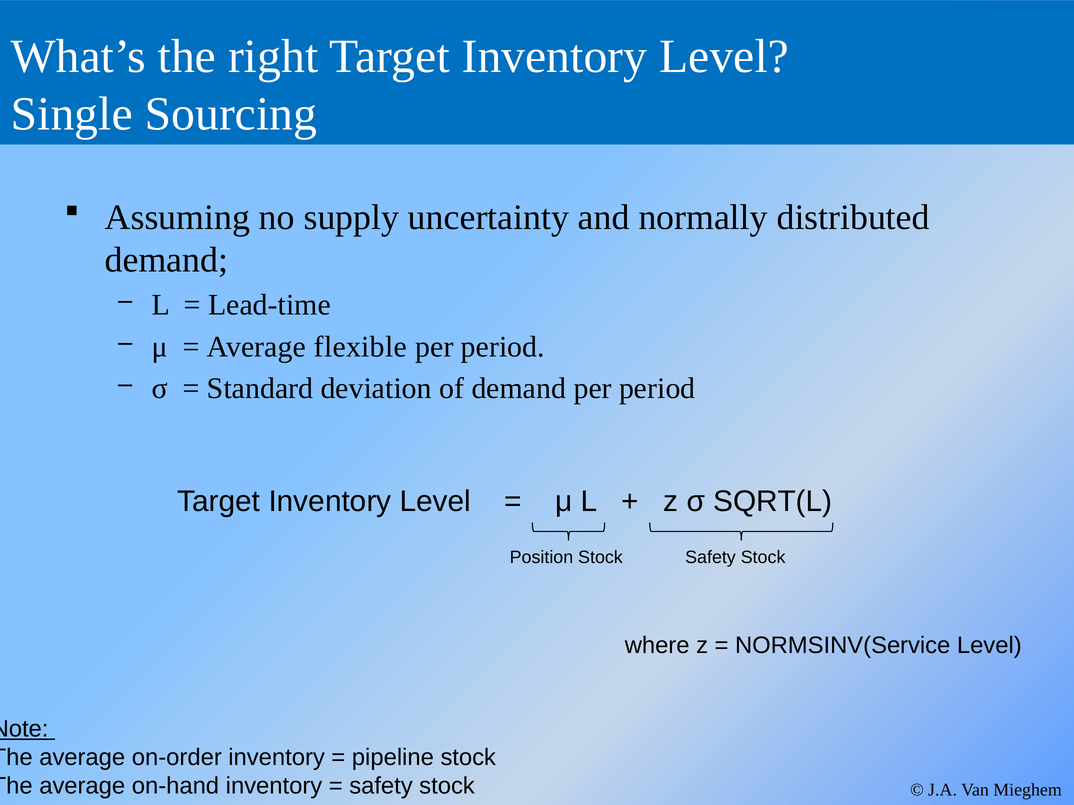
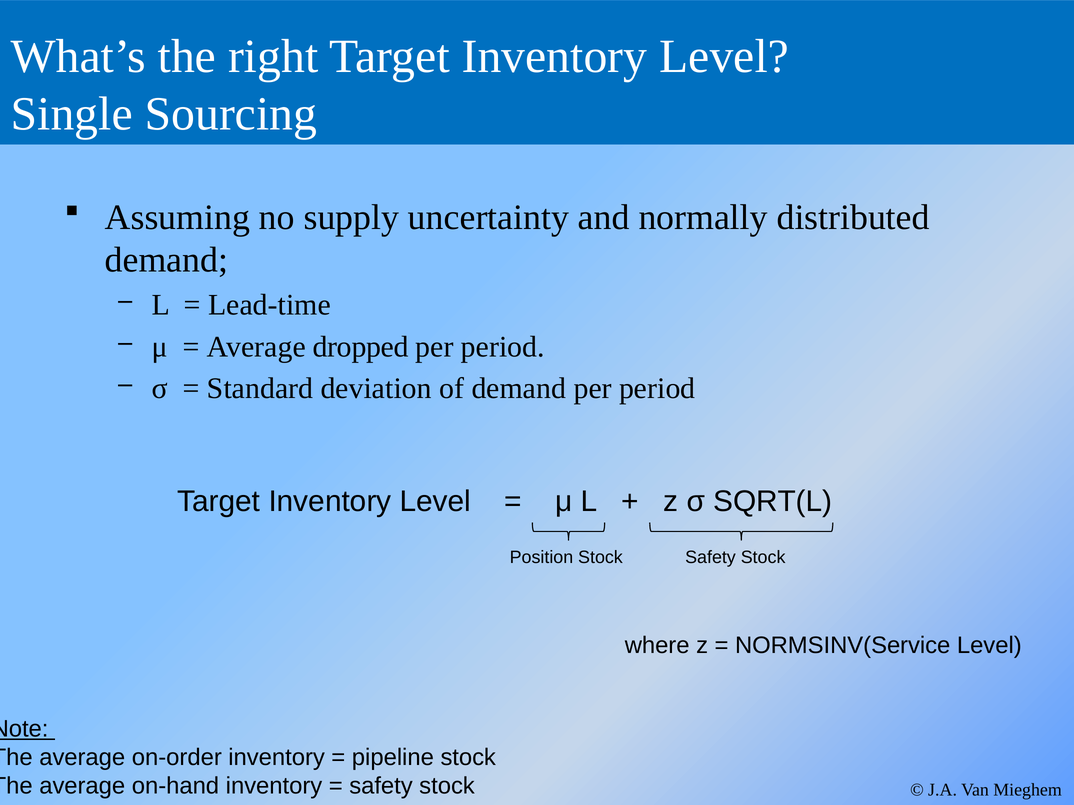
flexible: flexible -> dropped
